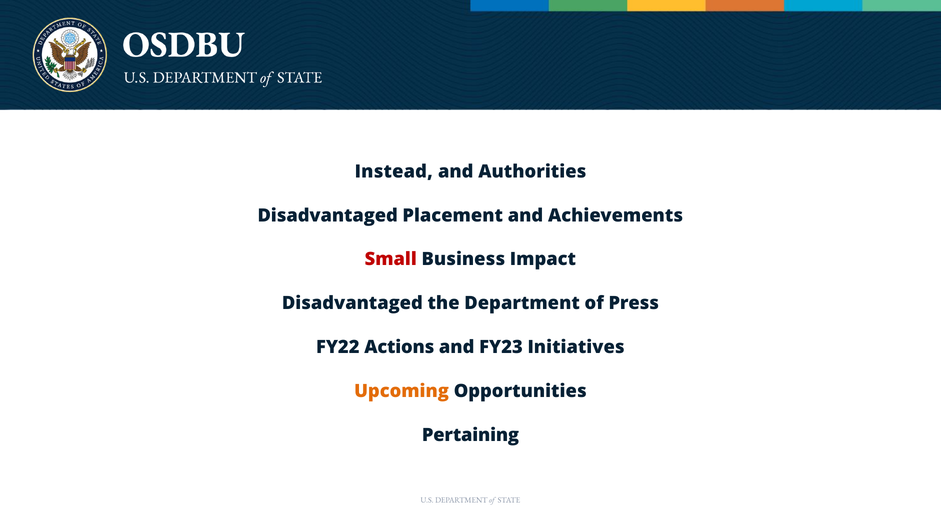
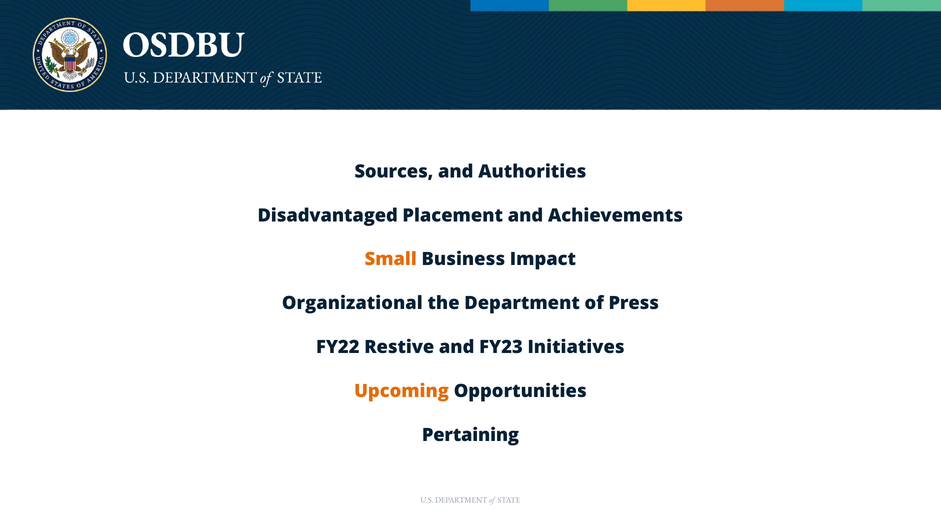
Instead: Instead -> Sources
Small colour: red -> orange
Disadvantaged at (352, 304): Disadvantaged -> Organizational
Actions: Actions -> Restive
